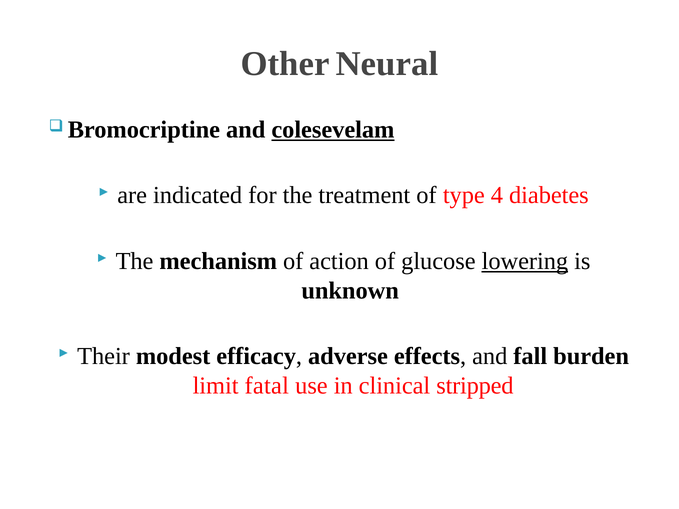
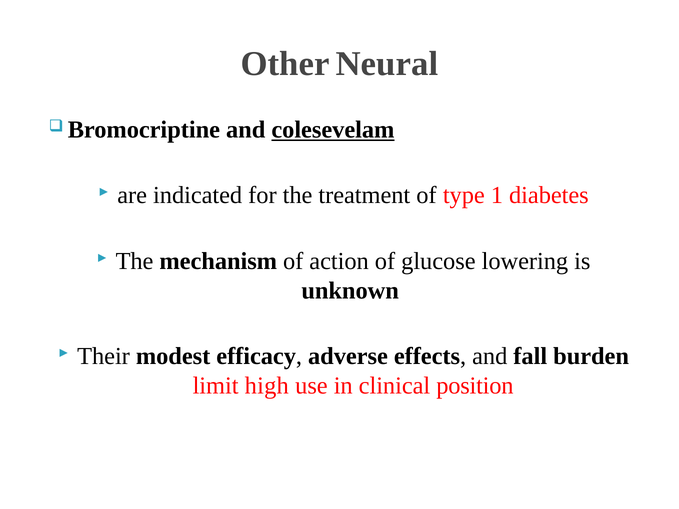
4: 4 -> 1
lowering underline: present -> none
fatal: fatal -> high
stripped: stripped -> position
